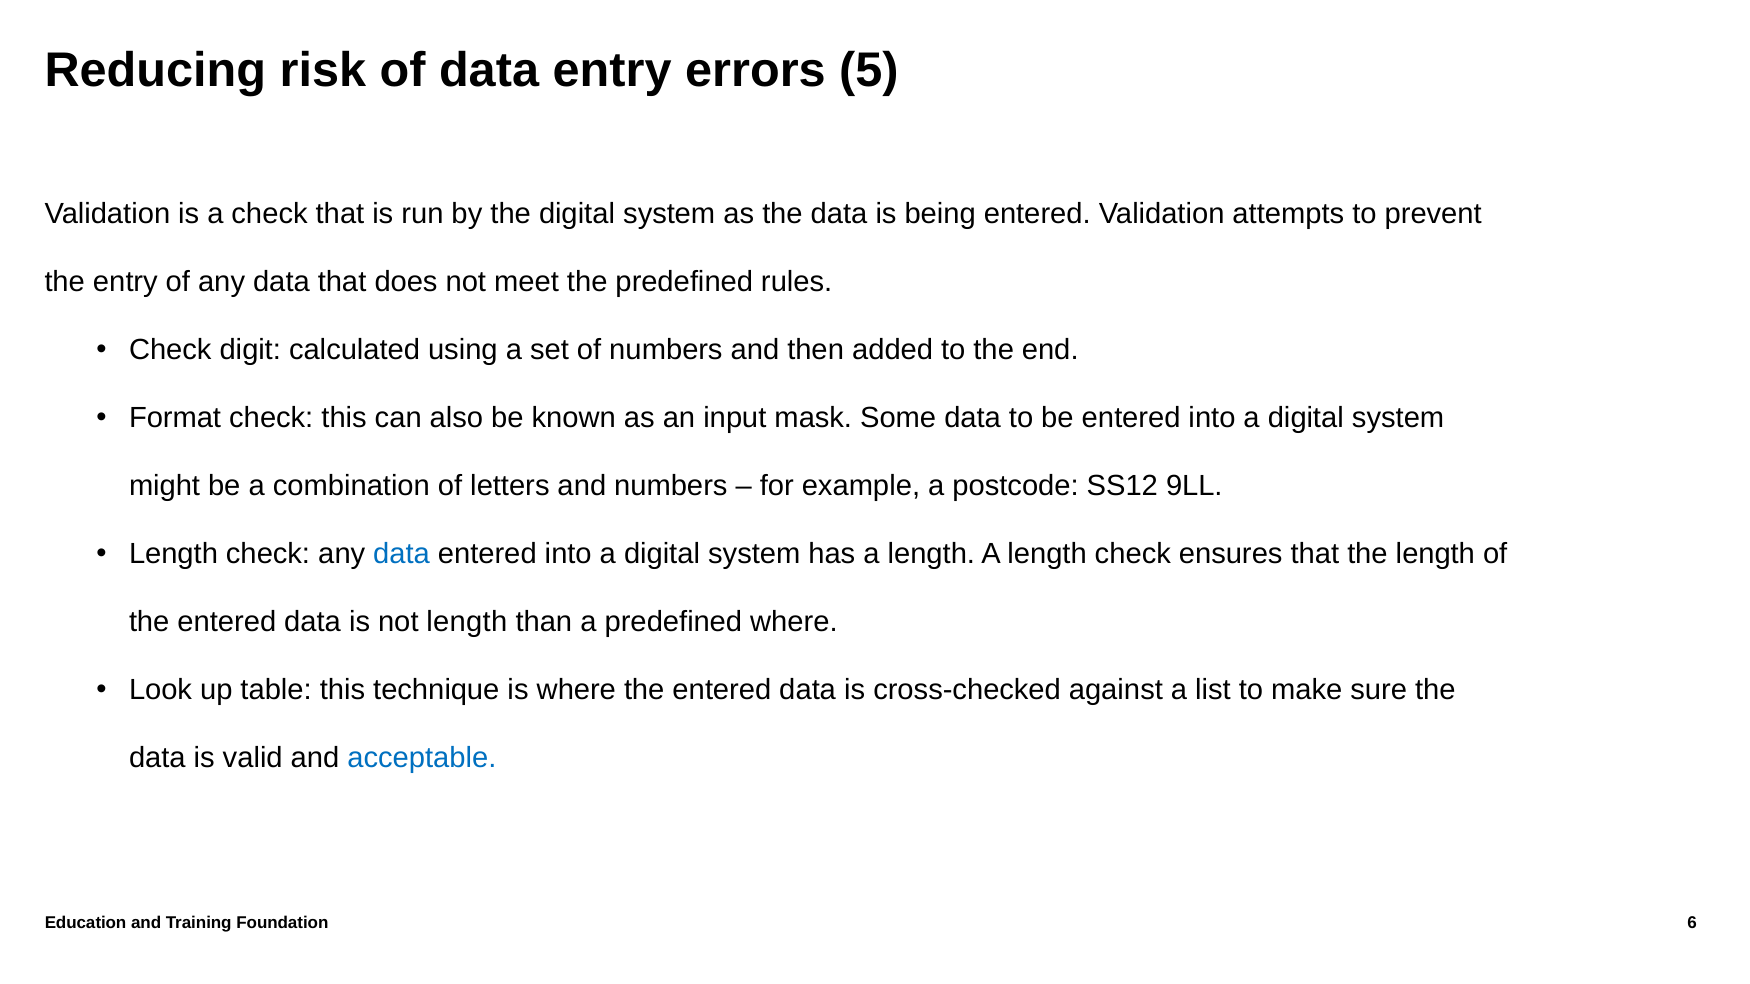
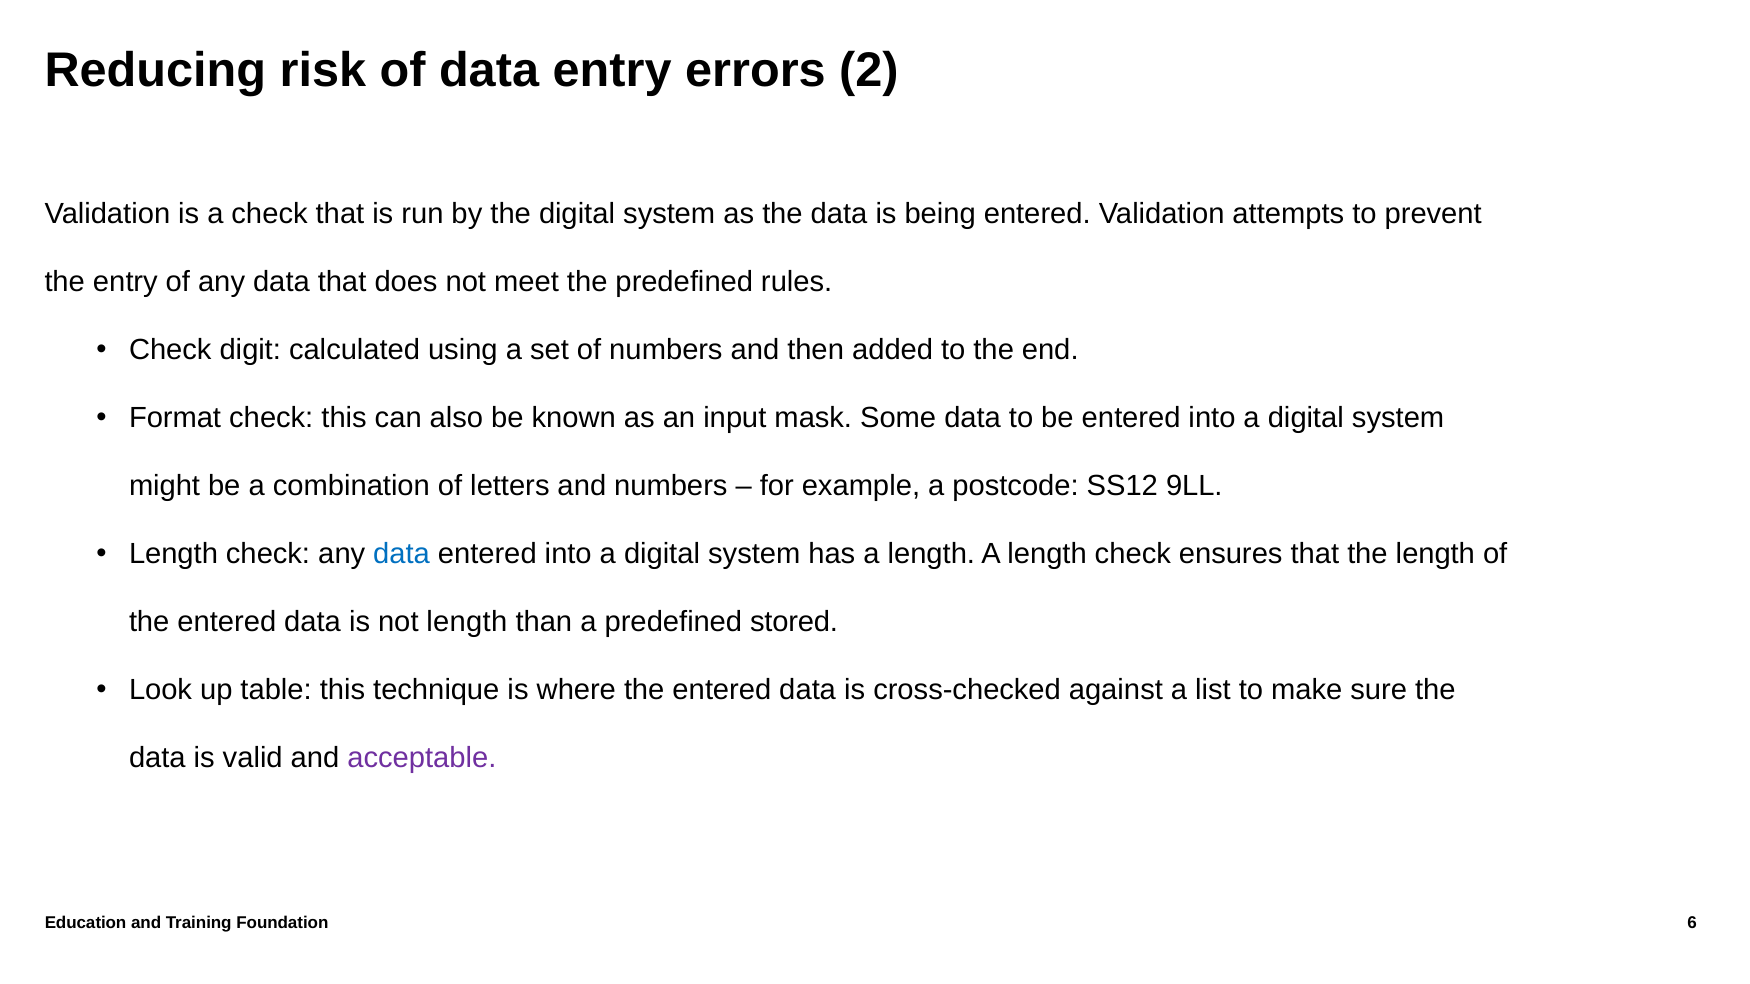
5: 5 -> 2
predefined where: where -> stored
acceptable colour: blue -> purple
